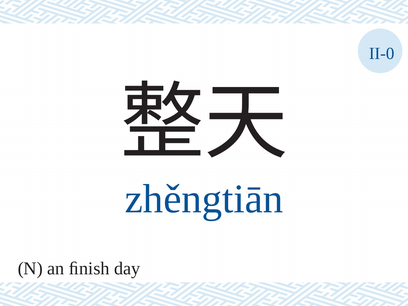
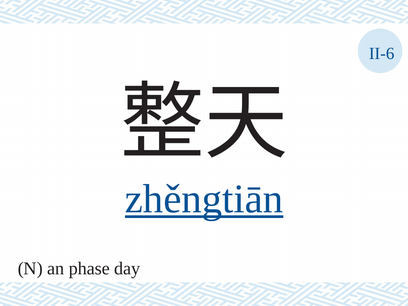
II-0: II-0 -> II-6
zhěngtiān underline: none -> present
ﬁnish: ﬁnish -> phase
